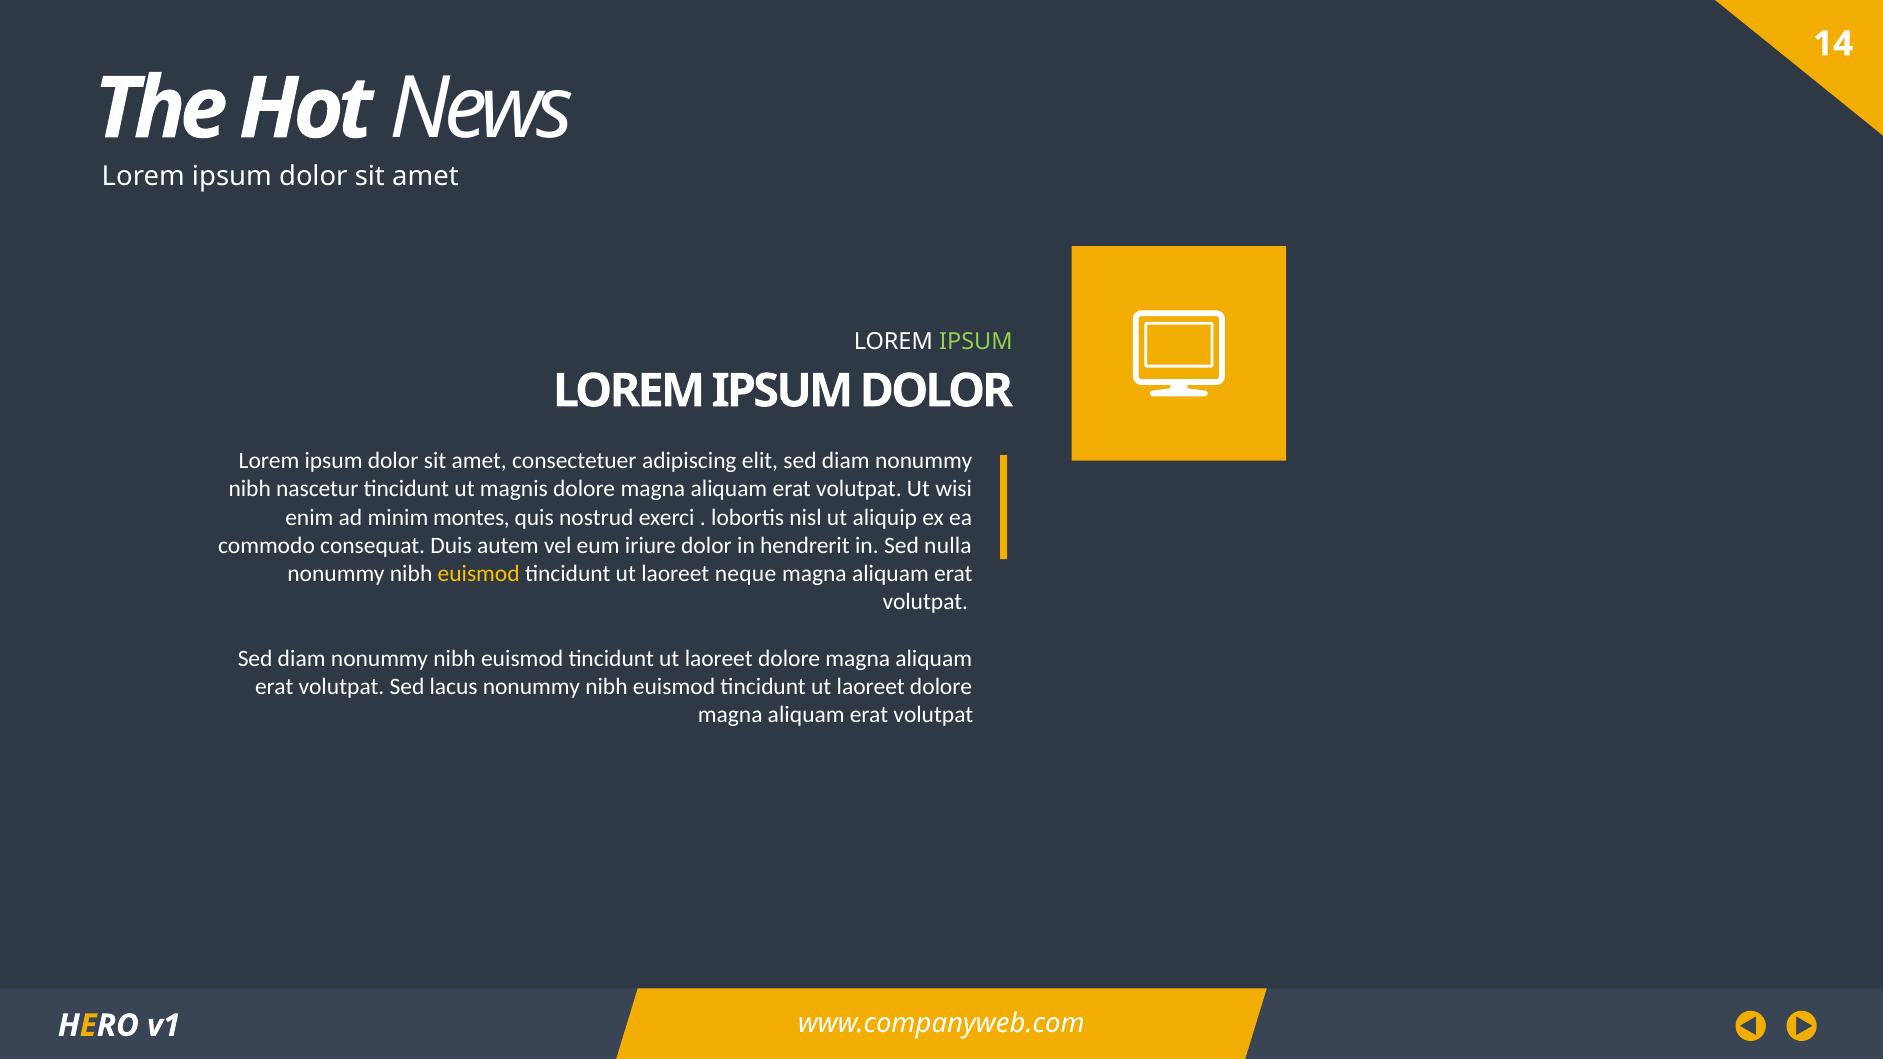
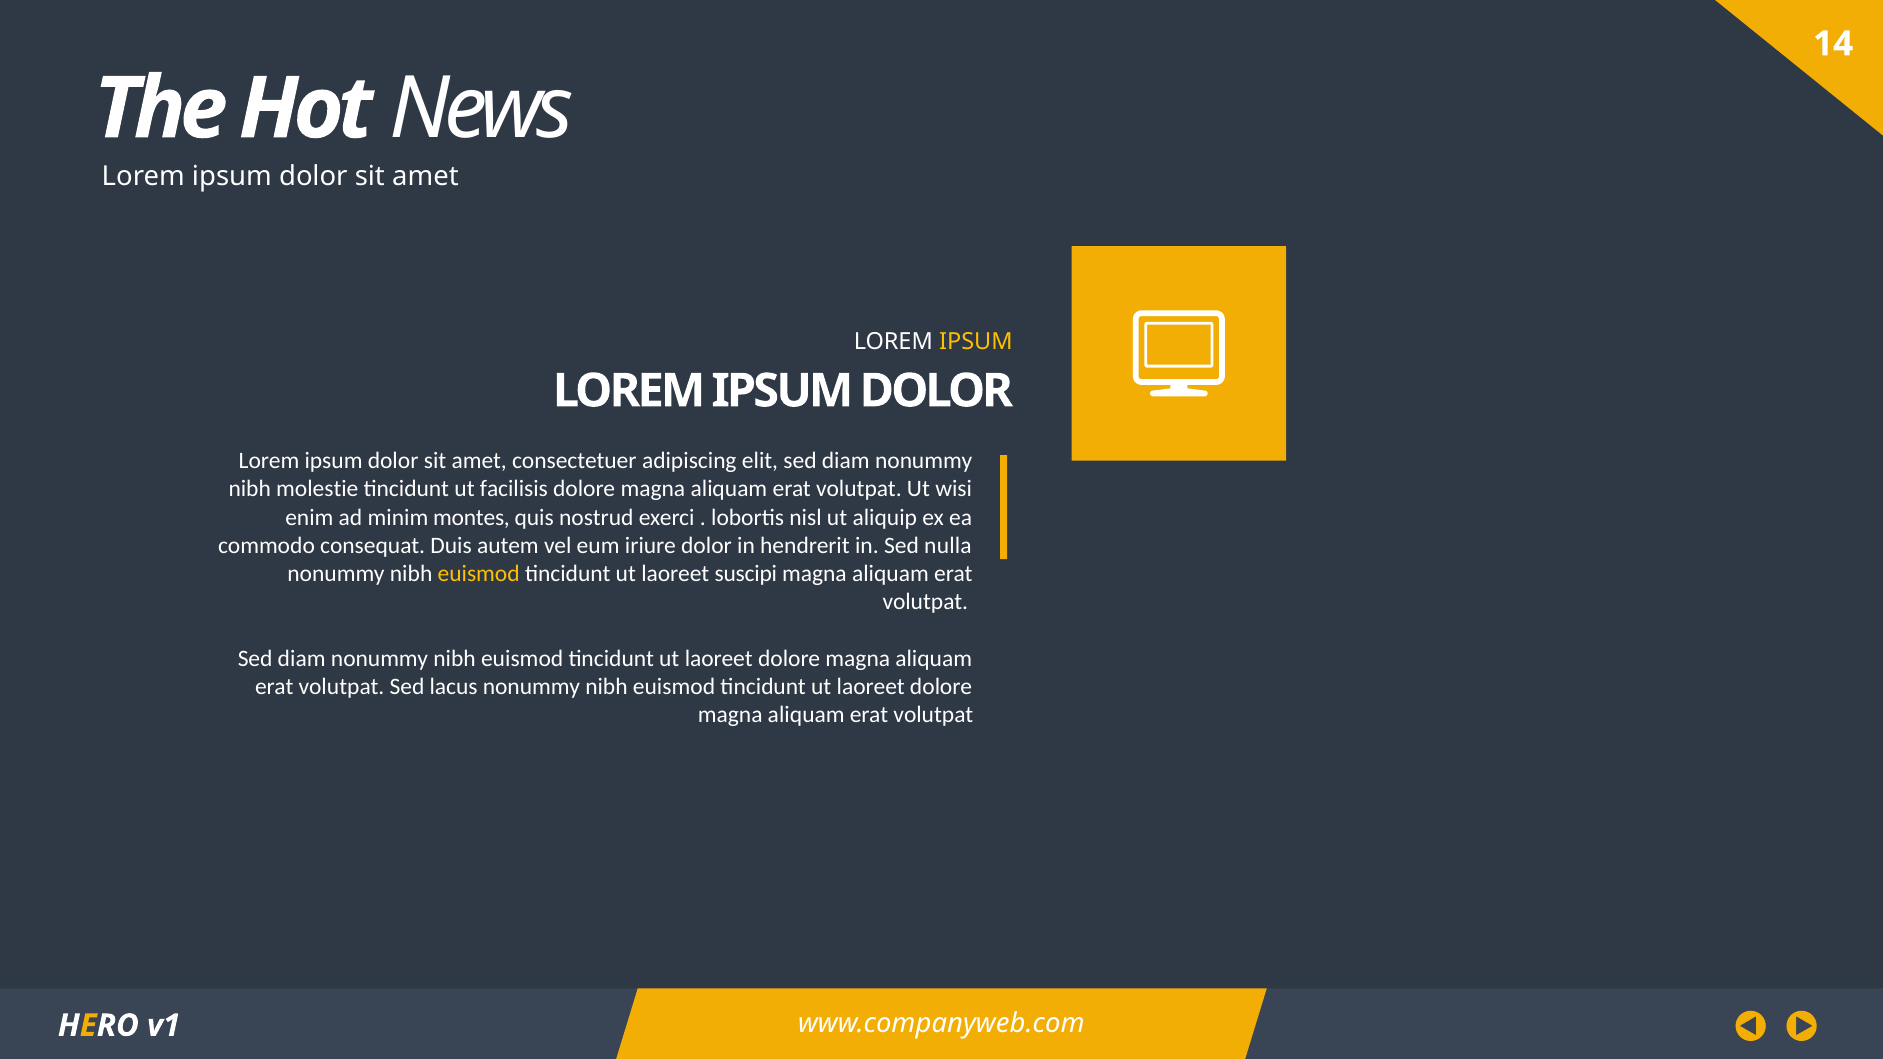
IPSUM at (976, 342) colour: light green -> yellow
nascetur: nascetur -> molestie
magnis: magnis -> facilisis
neque: neque -> suscipi
